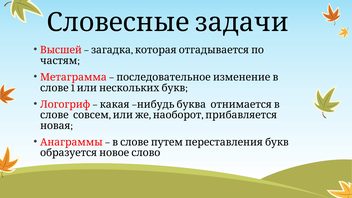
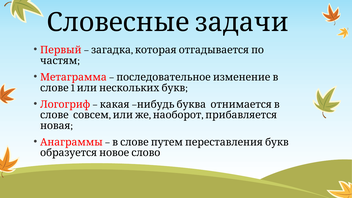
Высшей: Высшей -> Первый
